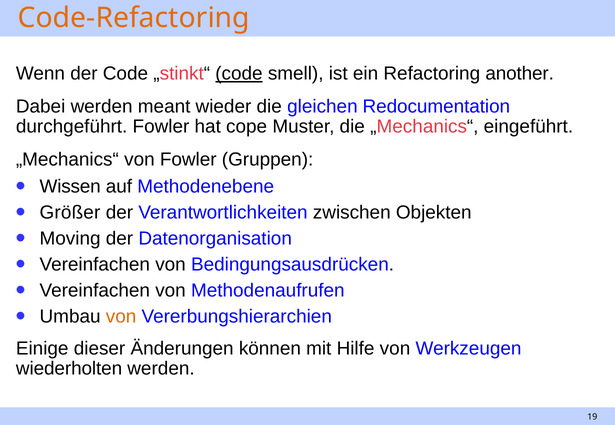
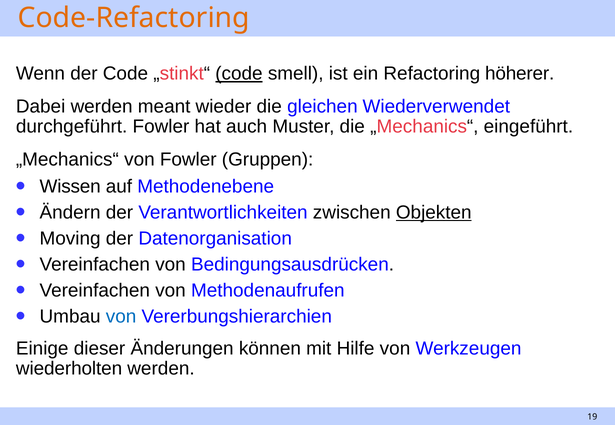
another: another -> höherer
Redocumentation: Redocumentation -> Wiederverwendet
cope: cope -> auch
Größer: Größer -> Ändern
Objekten underline: none -> present
von at (121, 317) colour: orange -> blue
